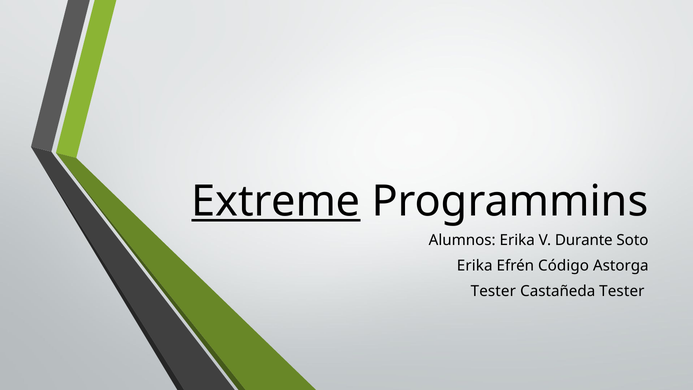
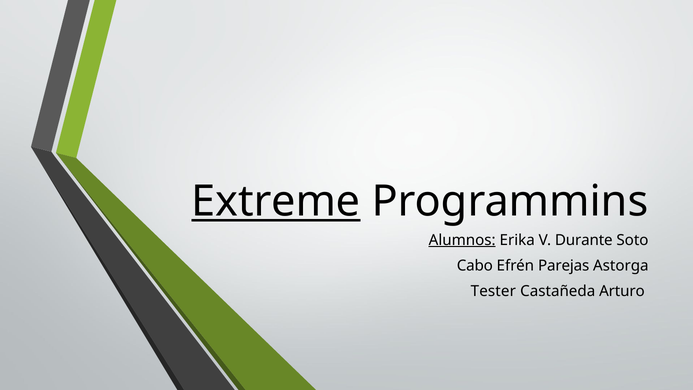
Alumnos underline: none -> present
Erika at (475, 265): Erika -> Cabo
Código: Código -> Parejas
Castañeda Tester: Tester -> Arturo
